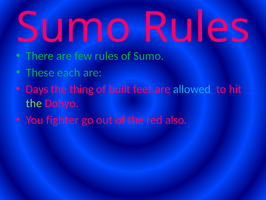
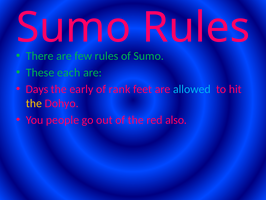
thing: thing -> early
built: built -> rank
the at (34, 103) colour: light green -> yellow
fighter: fighter -> people
